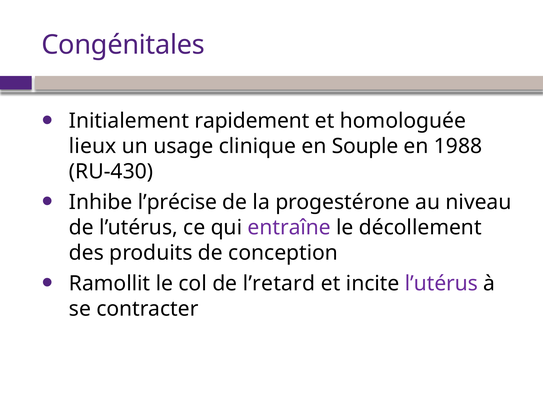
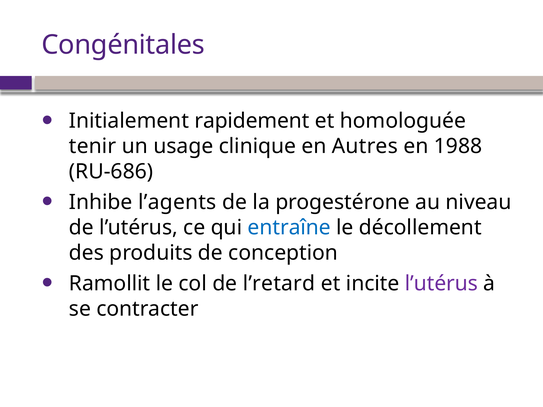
lieux: lieux -> tenir
Souple: Souple -> Autres
RU-430: RU-430 -> RU-686
l’précise: l’précise -> l’agents
entraîne colour: purple -> blue
